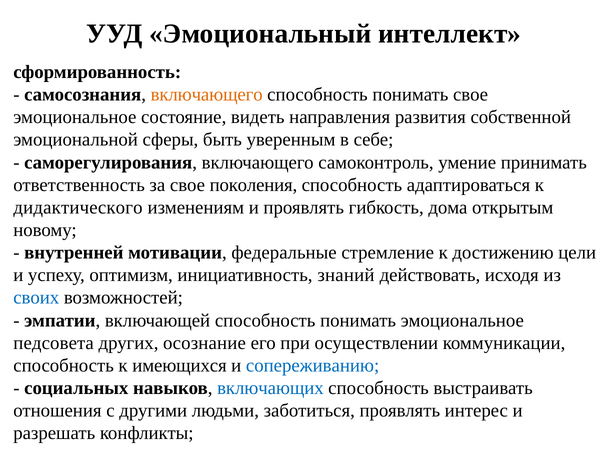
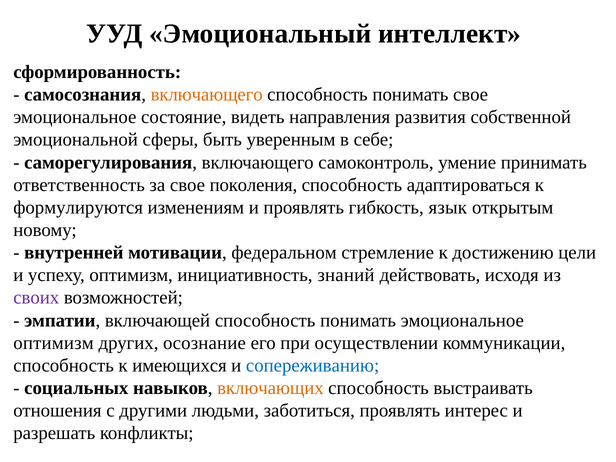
дидактического: дидактического -> формулируются
дома: дома -> язык
федеральные: федеральные -> федеральном
своих colour: blue -> purple
педсовета at (54, 343): педсовета -> оптимизм
включающих colour: blue -> orange
